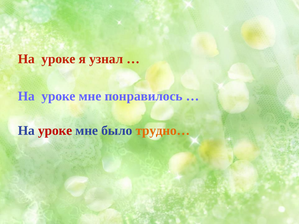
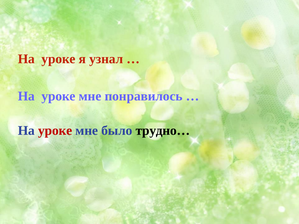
трудно… colour: orange -> black
